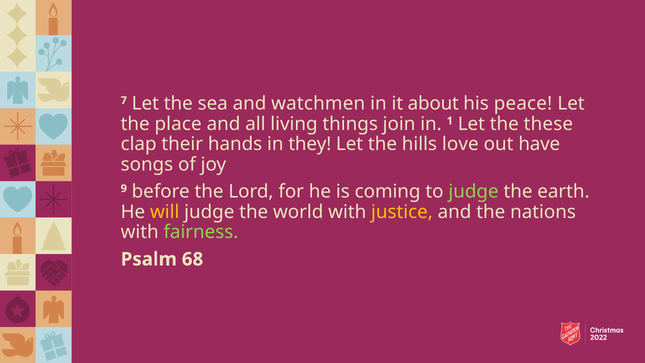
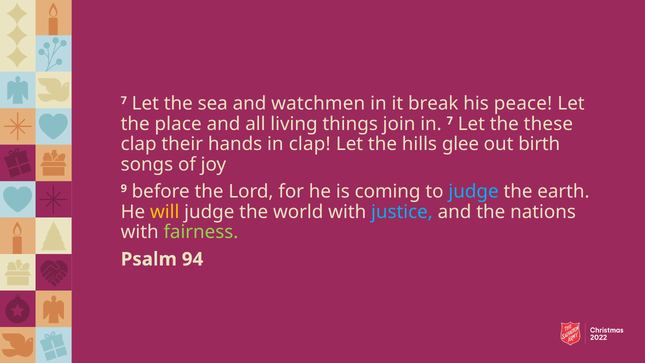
about: about -> break
in 1: 1 -> 7
in they: they -> clap
love: love -> glee
have: have -> birth
judge at (474, 191) colour: light green -> light blue
justice colour: yellow -> light blue
68: 68 -> 94
